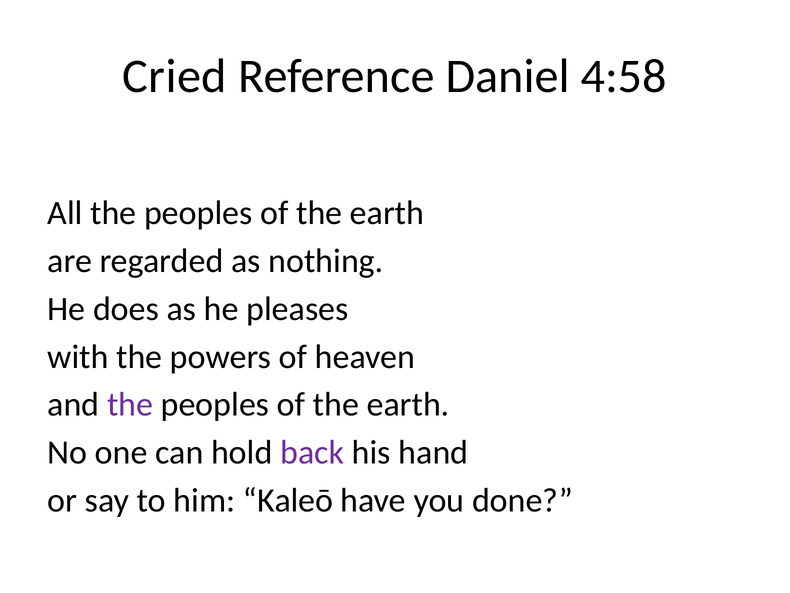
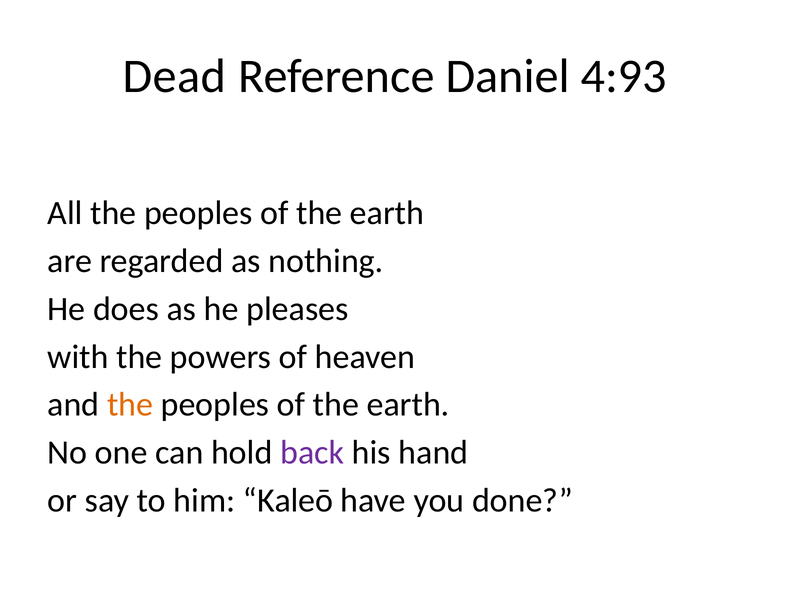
Cried: Cried -> Dead
4:58: 4:58 -> 4:93
the at (130, 404) colour: purple -> orange
